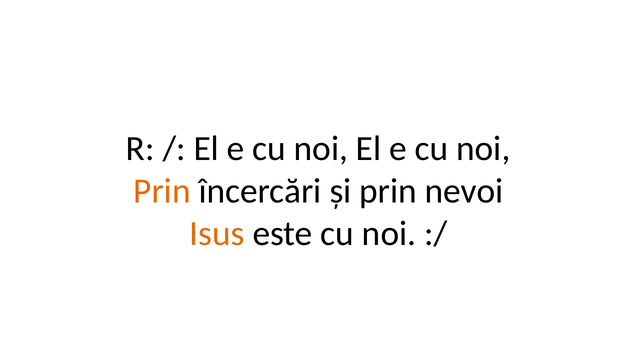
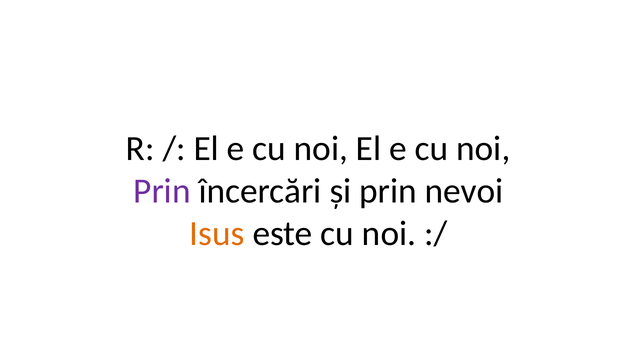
Prin at (162, 191) colour: orange -> purple
